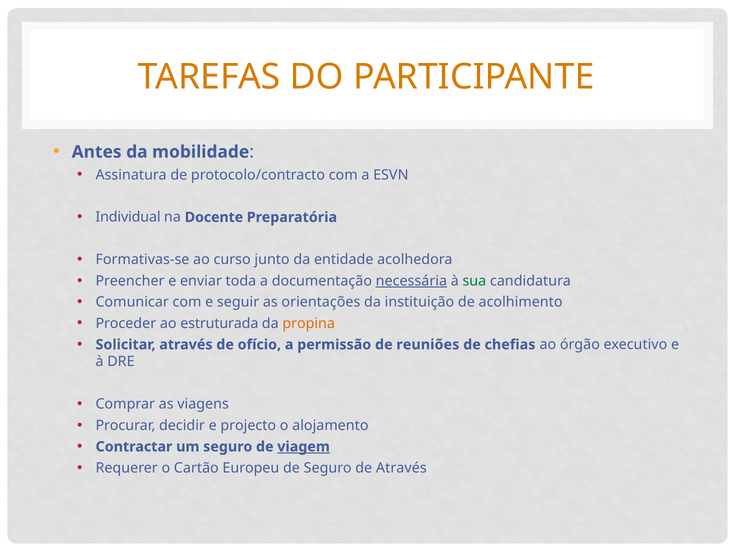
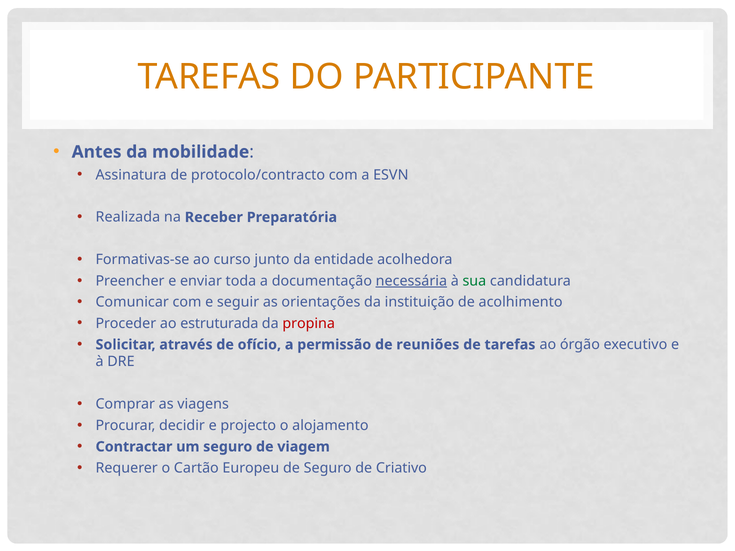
Individual: Individual -> Realizada
Docente: Docente -> Receber
propina colour: orange -> red
de chefias: chefias -> tarefas
viagem underline: present -> none
de Através: Através -> Criativo
